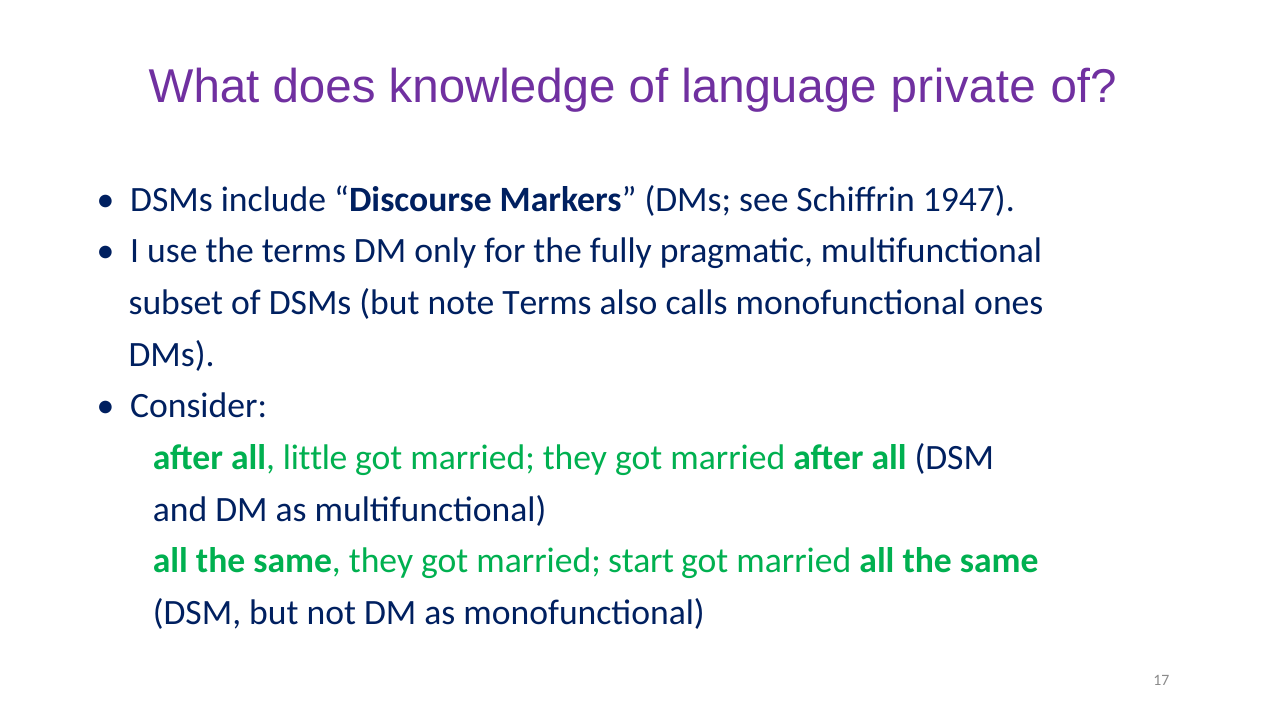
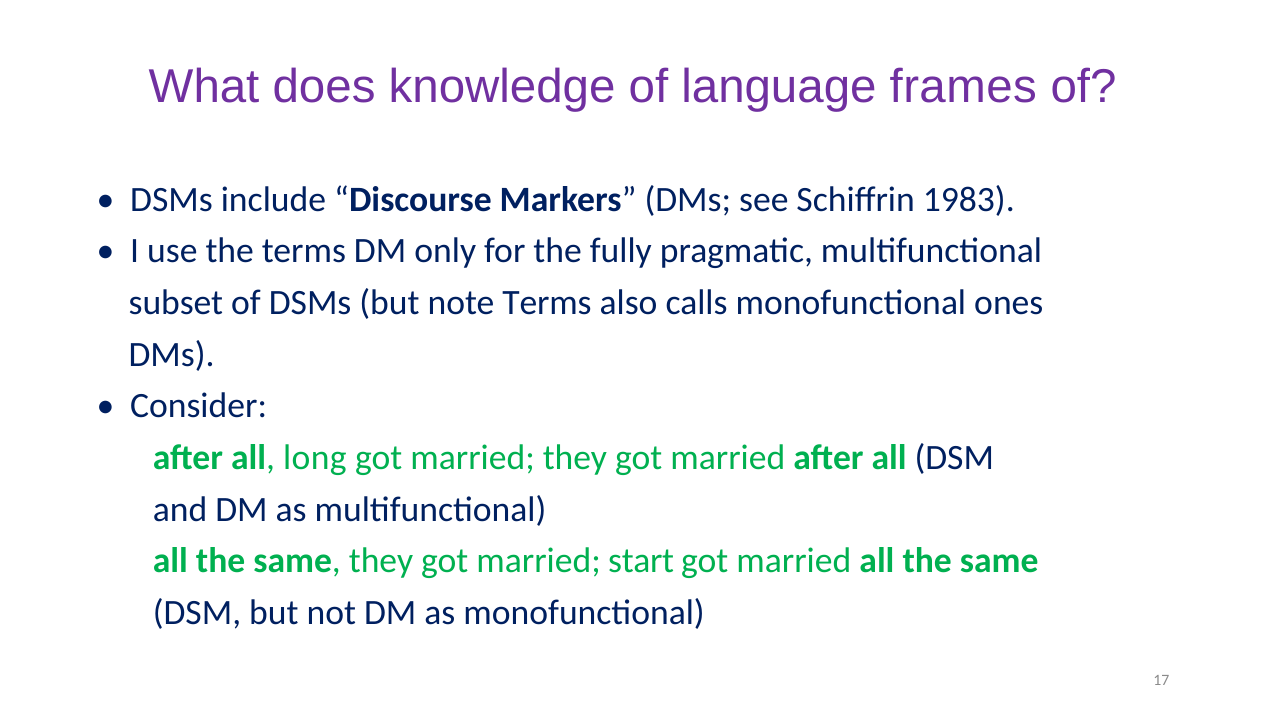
private: private -> frames
1947: 1947 -> 1983
little: little -> long
